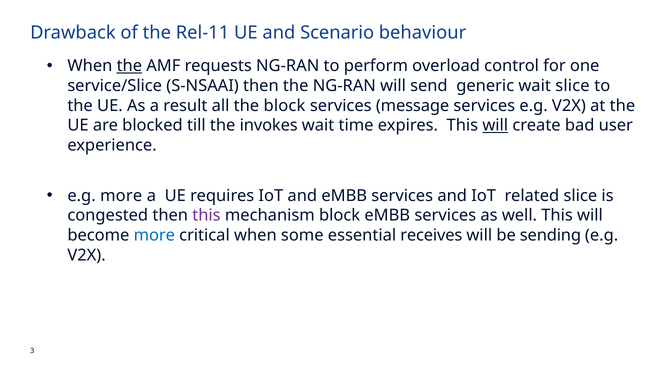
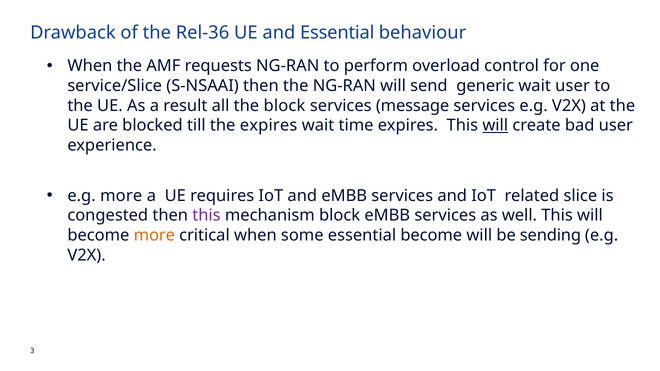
Rel-11: Rel-11 -> Rel-36
and Scenario: Scenario -> Essential
the at (129, 66) underline: present -> none
wait slice: slice -> user
the invokes: invokes -> expires
more at (154, 235) colour: blue -> orange
essential receives: receives -> become
